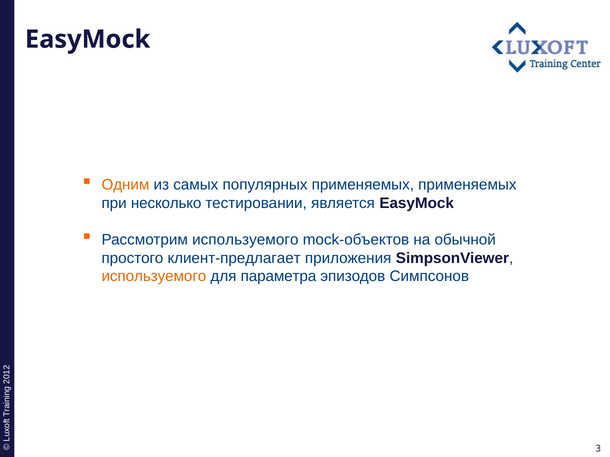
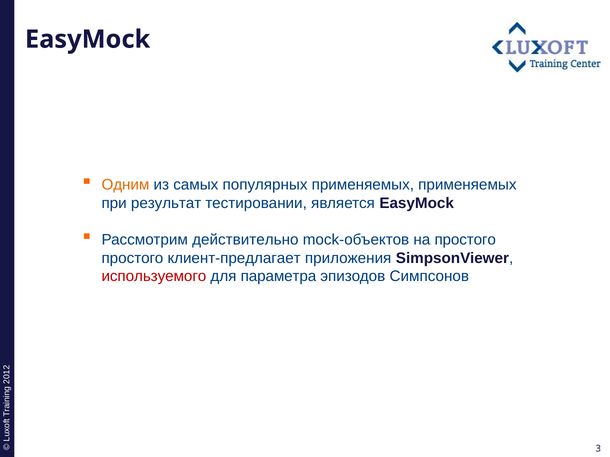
несколько: несколько -> результат
Рассмотрим используемого: используемого -> действительно
на обычной: обычной -> простого
используемого at (154, 277) colour: orange -> red
